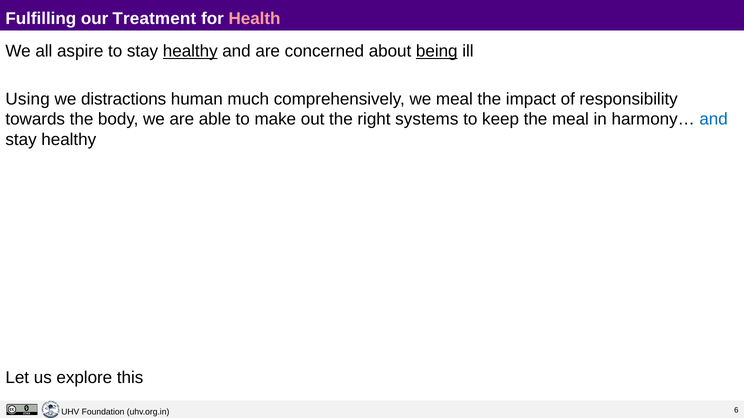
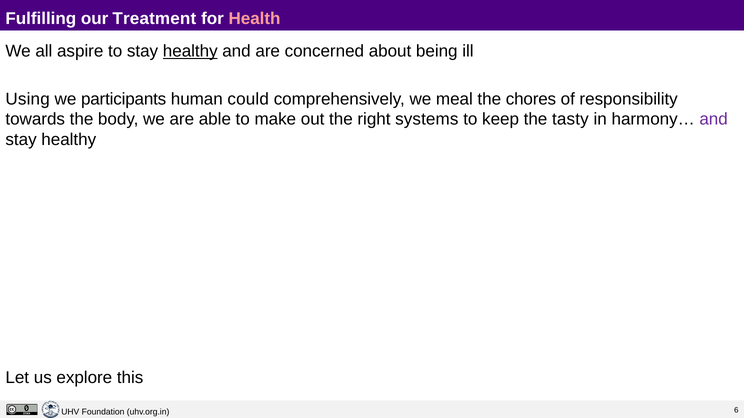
being underline: present -> none
distractions: distractions -> participants
much: much -> could
impact: impact -> chores
the meal: meal -> tasty
and at (714, 119) colour: blue -> purple
